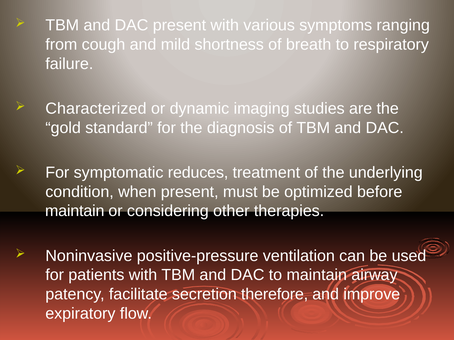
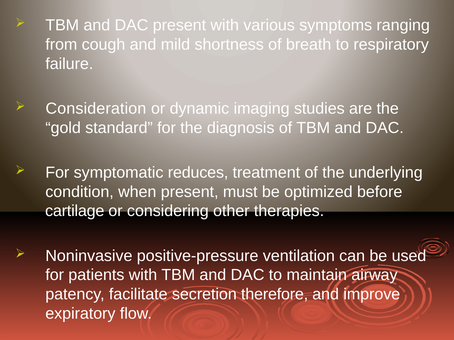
Characterized: Characterized -> Consideration
maintain at (75, 211): maintain -> cartilage
